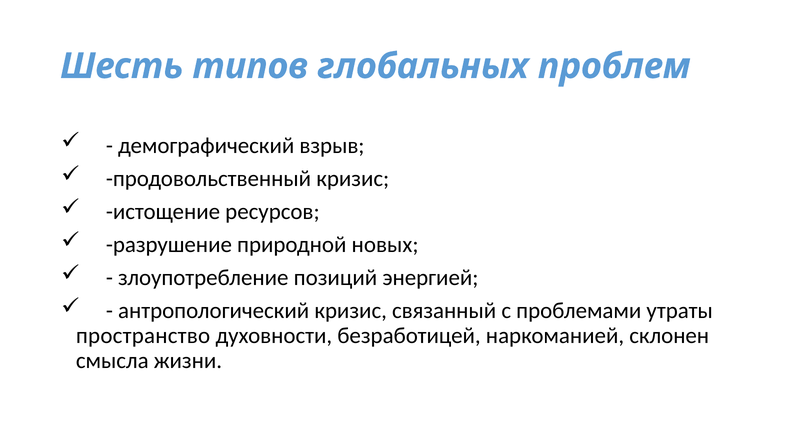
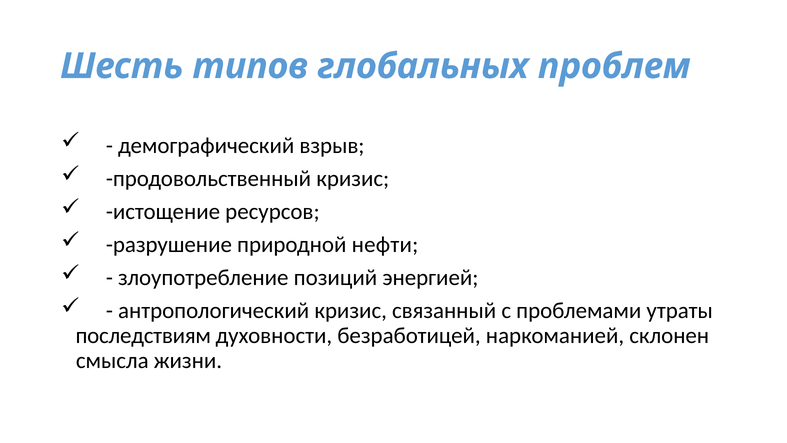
новых: новых -> нефти
пространство: пространство -> последствиям
